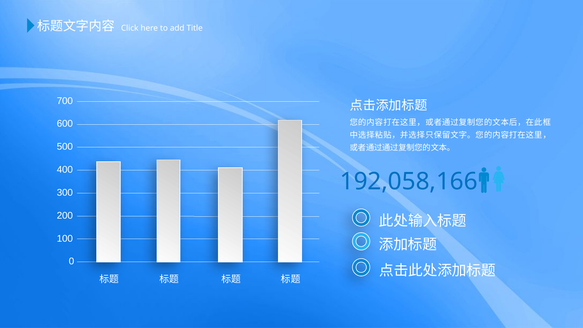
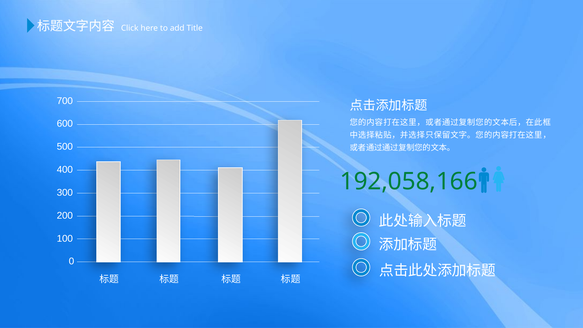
192,058,166 colour: blue -> green
